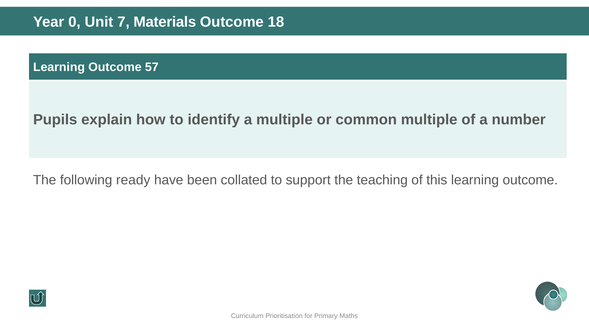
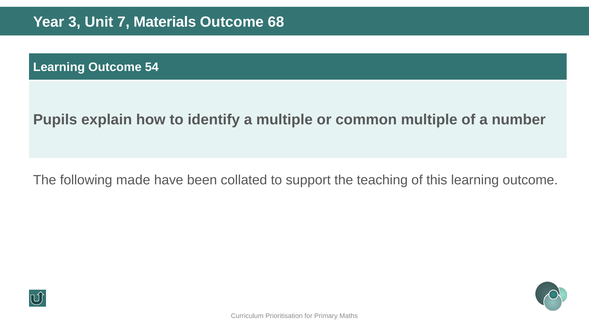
0: 0 -> 3
18: 18 -> 68
57: 57 -> 54
ready: ready -> made
